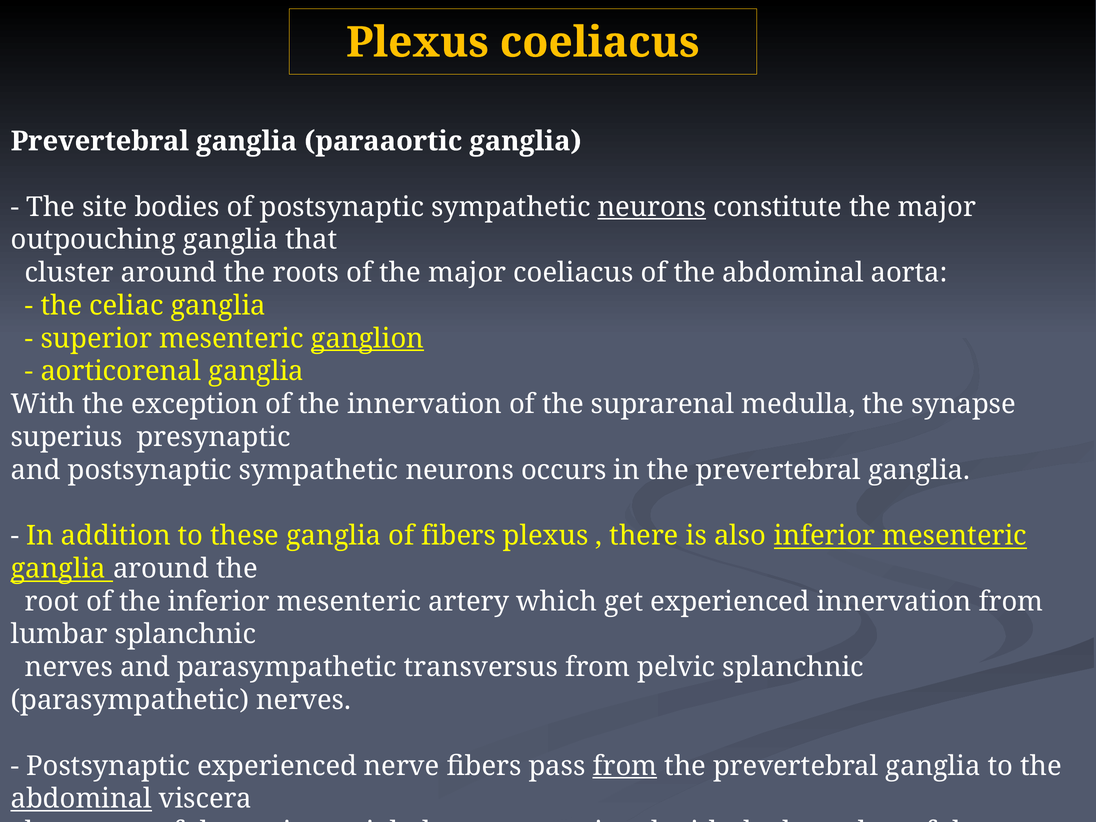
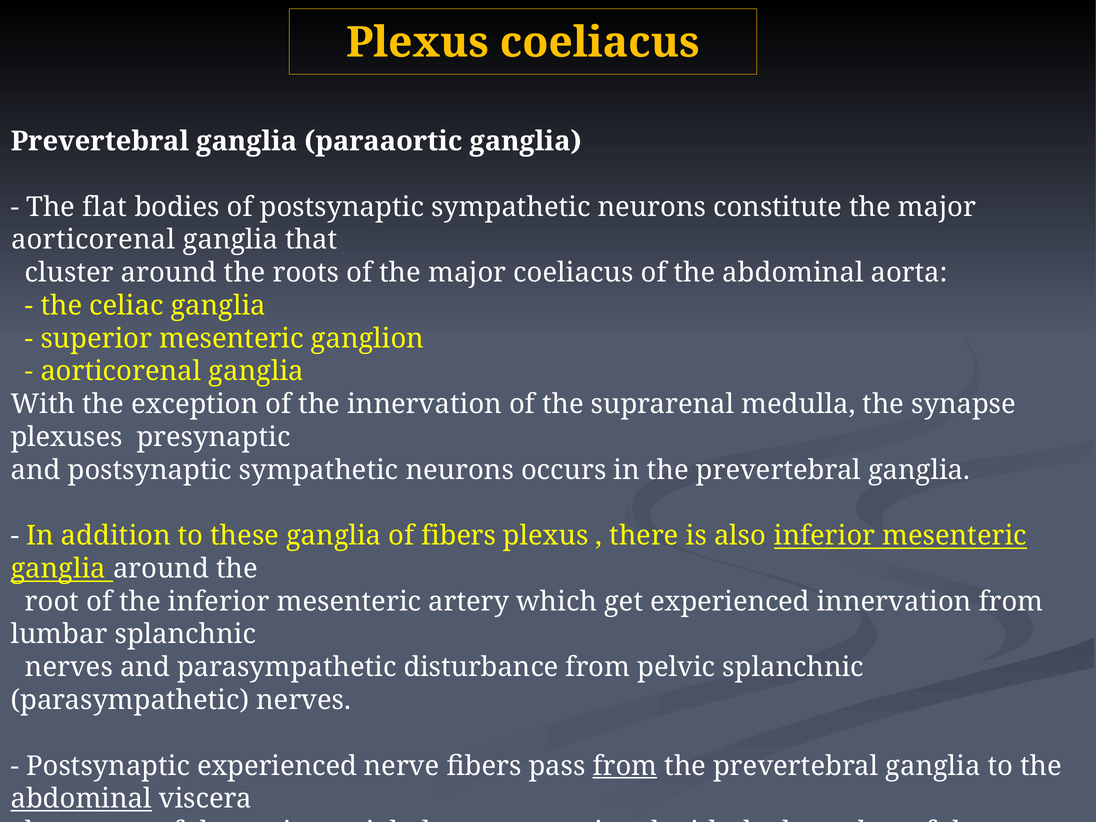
site: site -> flat
neurons at (652, 207) underline: present -> none
outpouching at (93, 240): outpouching -> aorticorenal
ganglion underline: present -> none
superius at (67, 437): superius -> plexuses
transversus: transversus -> disturbance
